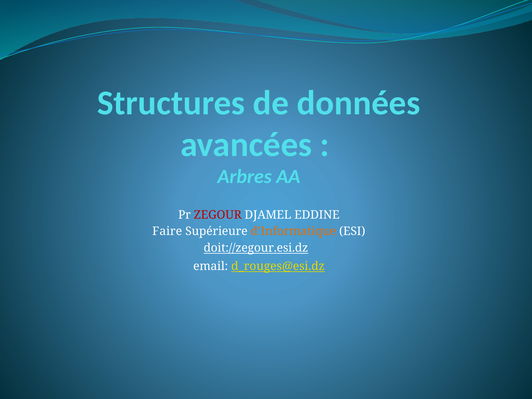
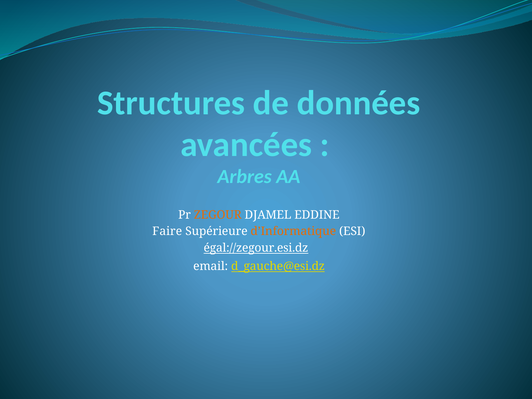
ZEGOUR colour: red -> orange
doit://zegour.esi.dz: doit://zegour.esi.dz -> égal://zegour.esi.dz
d_rouges@esi.dz: d_rouges@esi.dz -> d_gauche@esi.dz
